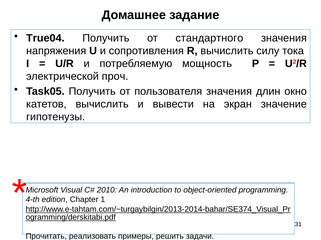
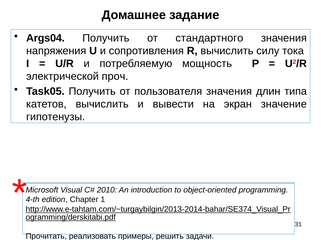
True04: True04 -> Args04
окно: окно -> типа
